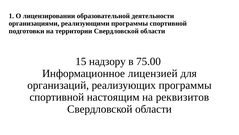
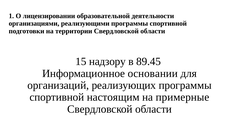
75.00: 75.00 -> 89.45
лицензией: лицензией -> основании
реквизитов: реквизитов -> примерные
